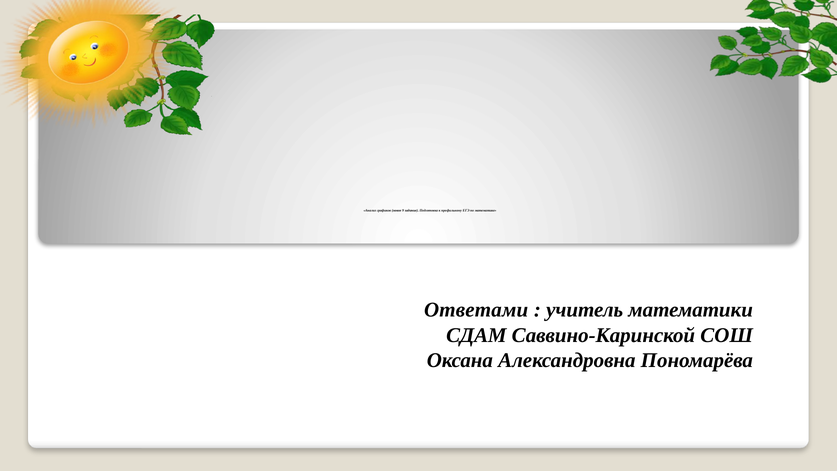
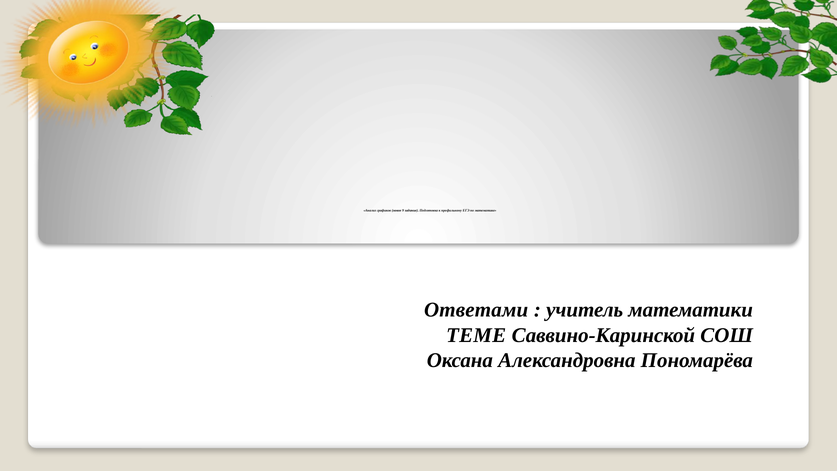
СДАМ: СДАМ -> ТЕМЕ
